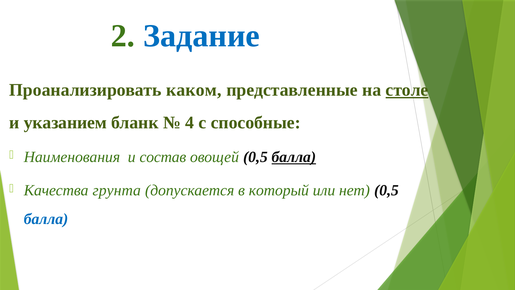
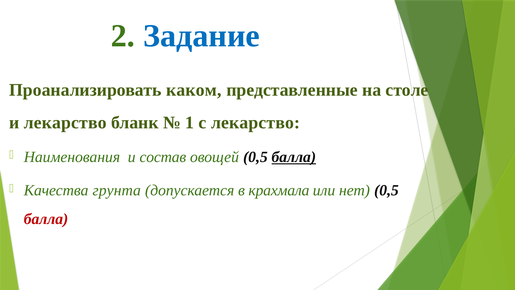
столе underline: present -> none
и указанием: указанием -> лекарство
4: 4 -> 1
с способные: способные -> лекарство
который: который -> крахмала
балла at (46, 219) colour: blue -> red
